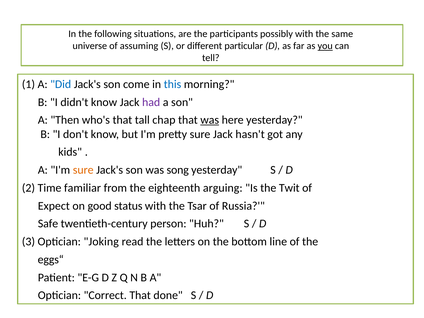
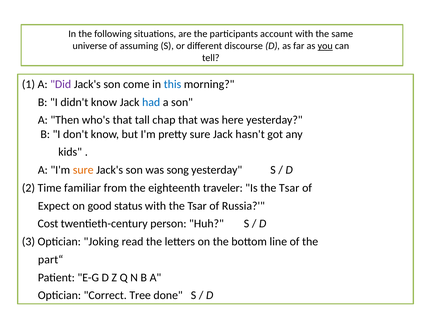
possibly: possibly -> account
particular: particular -> discourse
Did colour: blue -> purple
had colour: purple -> blue
was at (210, 120) underline: present -> none
arguing: arguing -> traveler
Is the Twit: Twit -> Tsar
Safe: Safe -> Cost
eggs“: eggs“ -> part“
Correct That: That -> Tree
